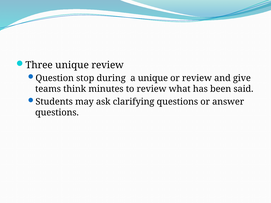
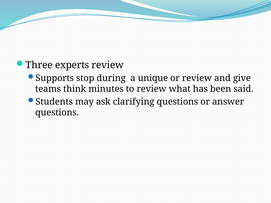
Three unique: unique -> experts
Question: Question -> Supports
